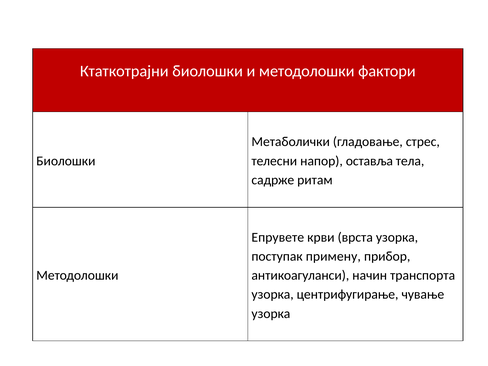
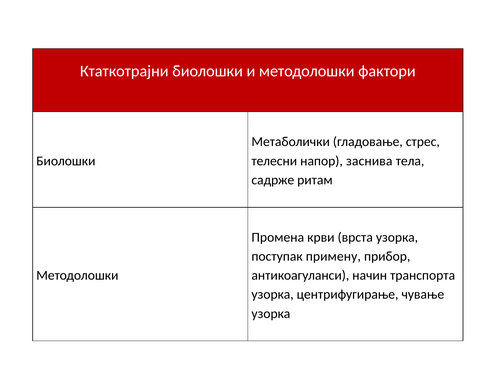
оставља: оставља -> заснива
Епрувете: Епрувете -> Промена
